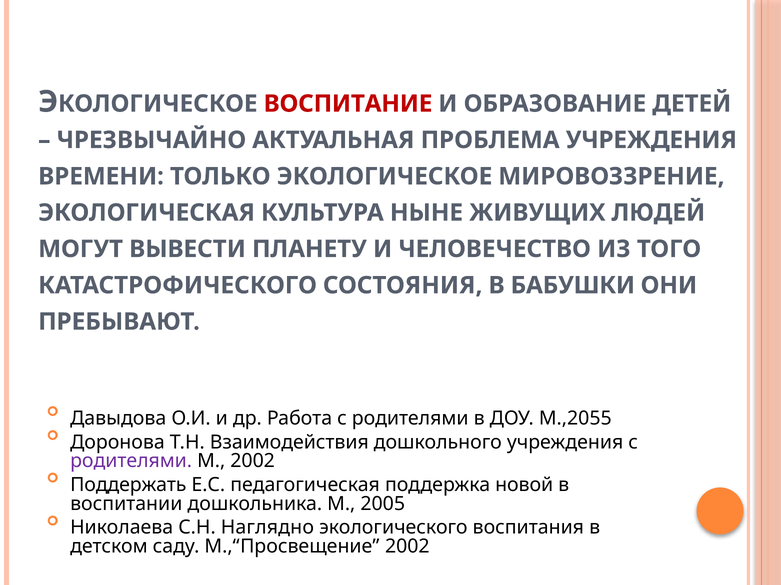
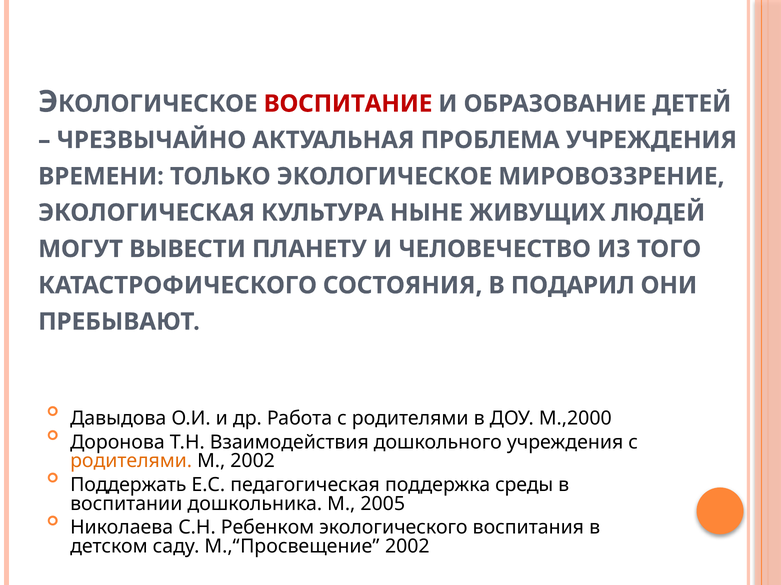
БАБУШКИ: БАБУШКИ -> ПОДАРИЛ
М.,2055: М.,2055 -> М.,2000
родителями at (131, 462) colour: purple -> orange
новой: новой -> среды
Наглядно: Наглядно -> Ребенком
